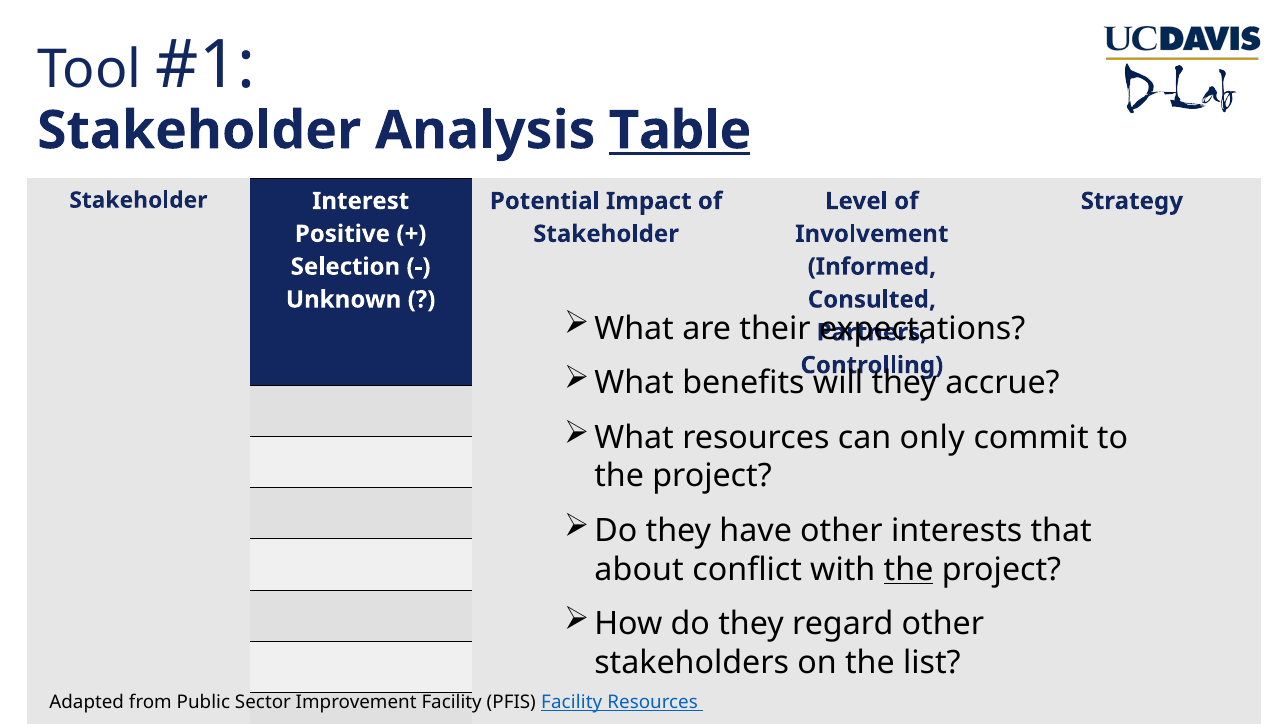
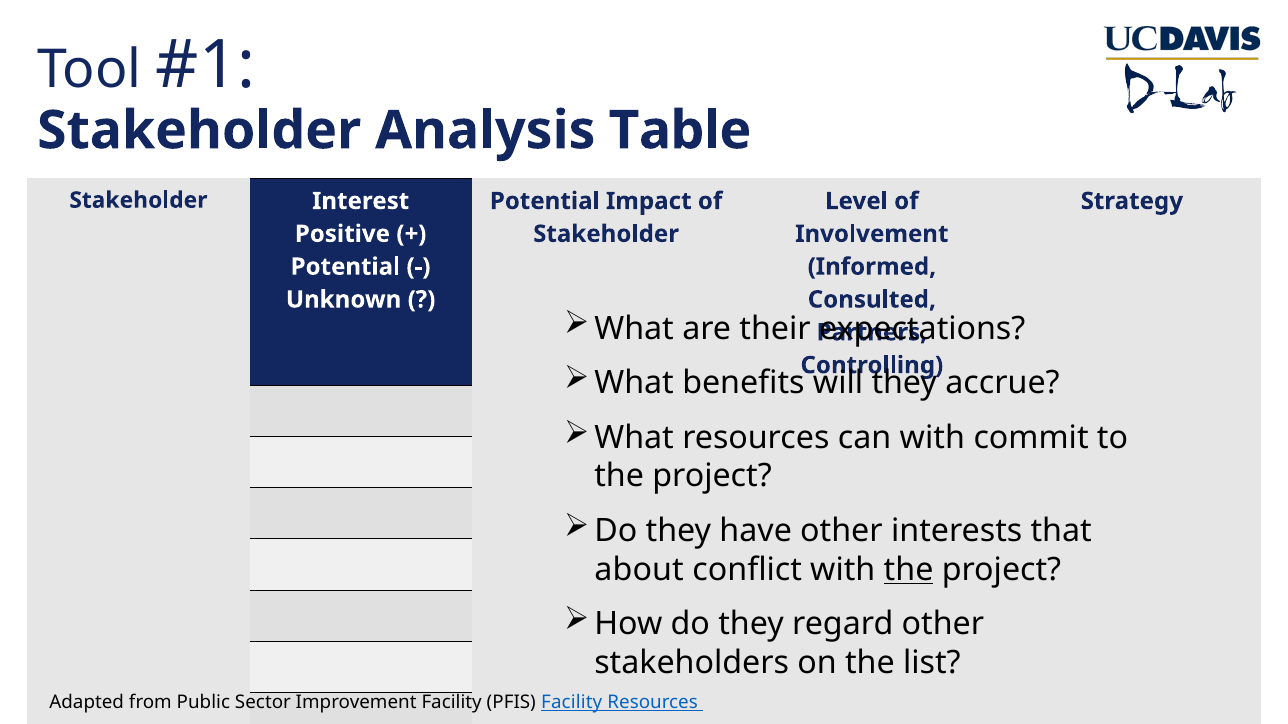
Table underline: present -> none
Selection at (345, 267): Selection -> Potential
can only: only -> with
